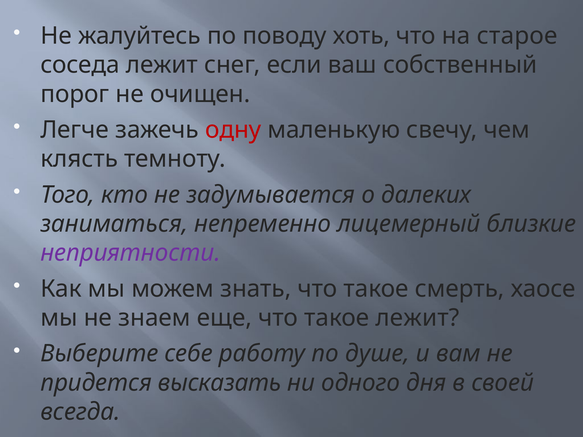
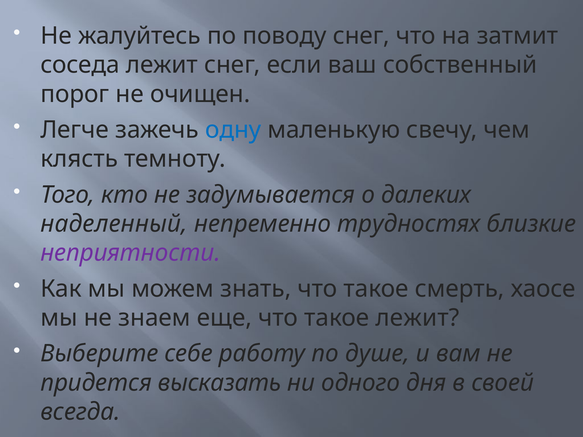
поводу хоть: хоть -> снег
старое: старое -> затмит
одну colour: red -> blue
заниматься: заниматься -> наделенный
лицемерный: лицемерный -> трудностях
